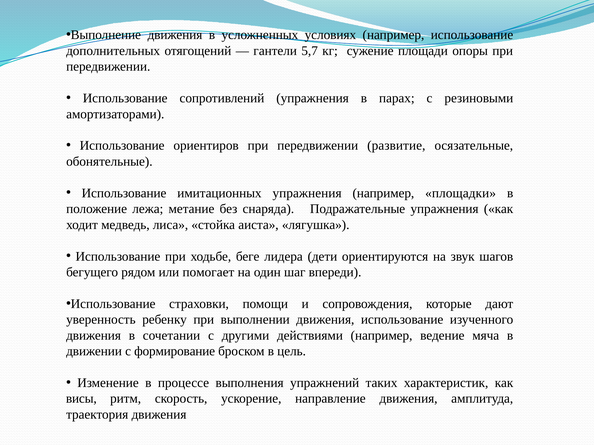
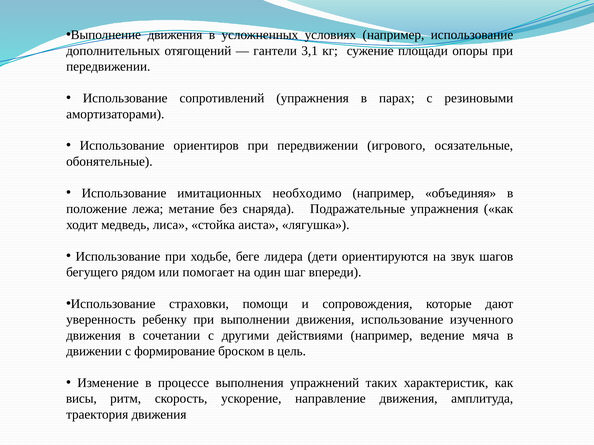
5,7: 5,7 -> 3,1
развитие: развитие -> игрового
имитационных упражнения: упражнения -> необходимо
площадки: площадки -> объединяя
